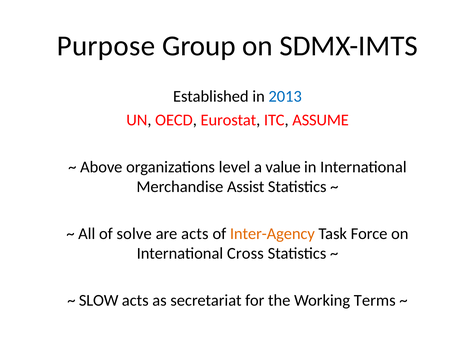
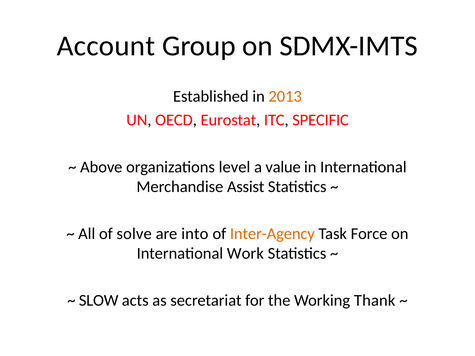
Purpose: Purpose -> Account
2013 colour: blue -> orange
ASSUME: ASSUME -> SPECIFIC
are acts: acts -> into
Cross: Cross -> Work
Terms: Terms -> Thank
